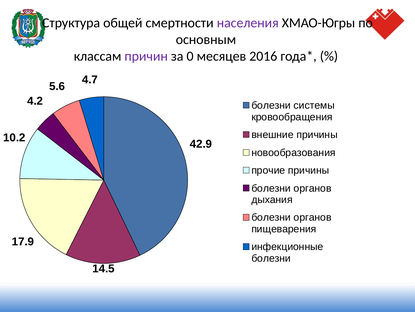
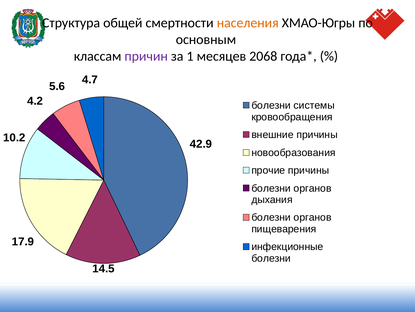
населения colour: purple -> orange
0: 0 -> 1
2016: 2016 -> 2068
